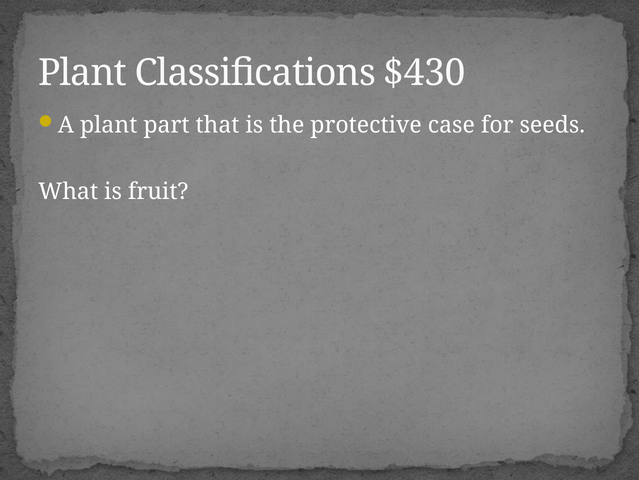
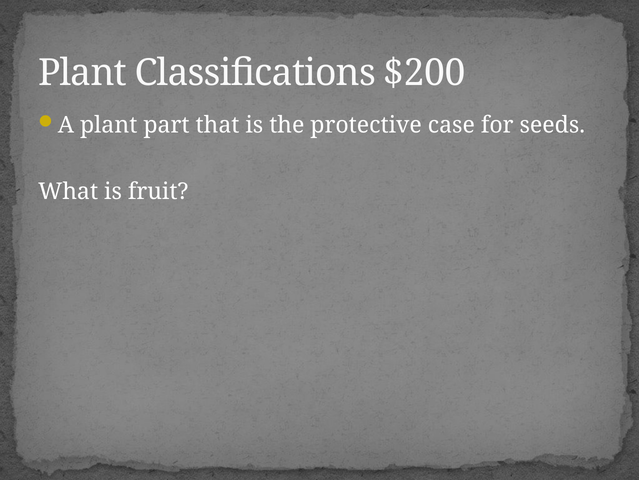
$430: $430 -> $200
